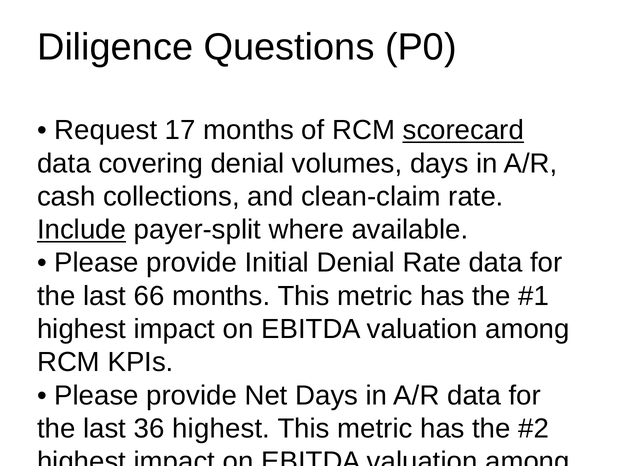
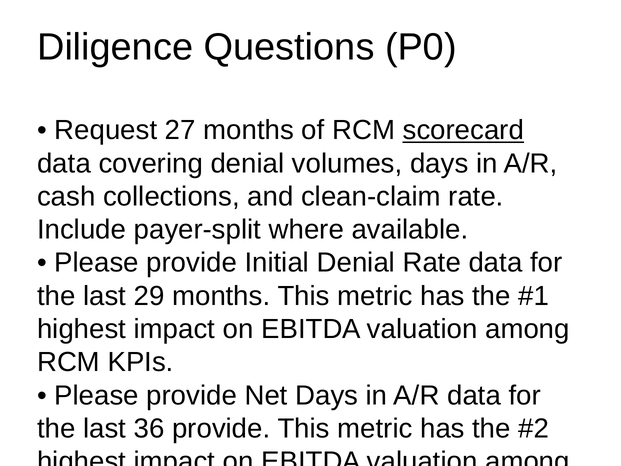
17: 17 -> 27
Include underline: present -> none
66: 66 -> 29
36 highest: highest -> provide
